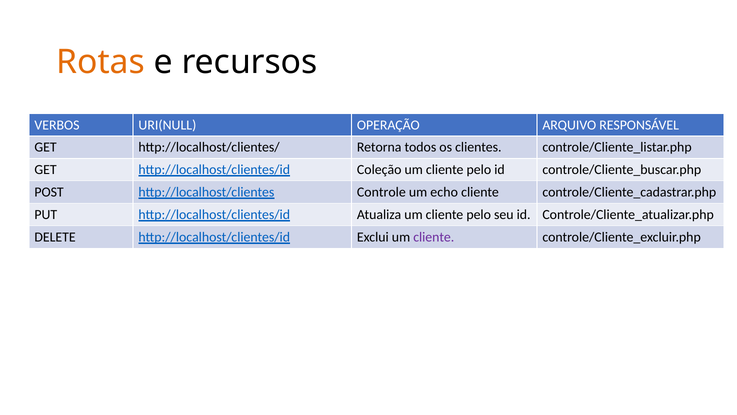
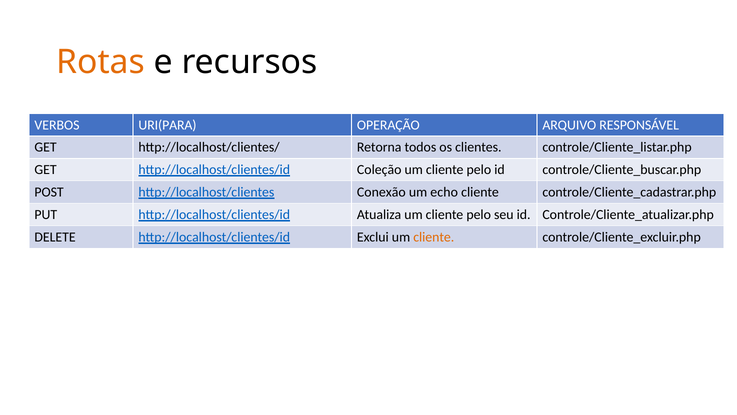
URI(NULL: URI(NULL -> URI(PARA
Controle: Controle -> Conexão
cliente at (434, 237) colour: purple -> orange
